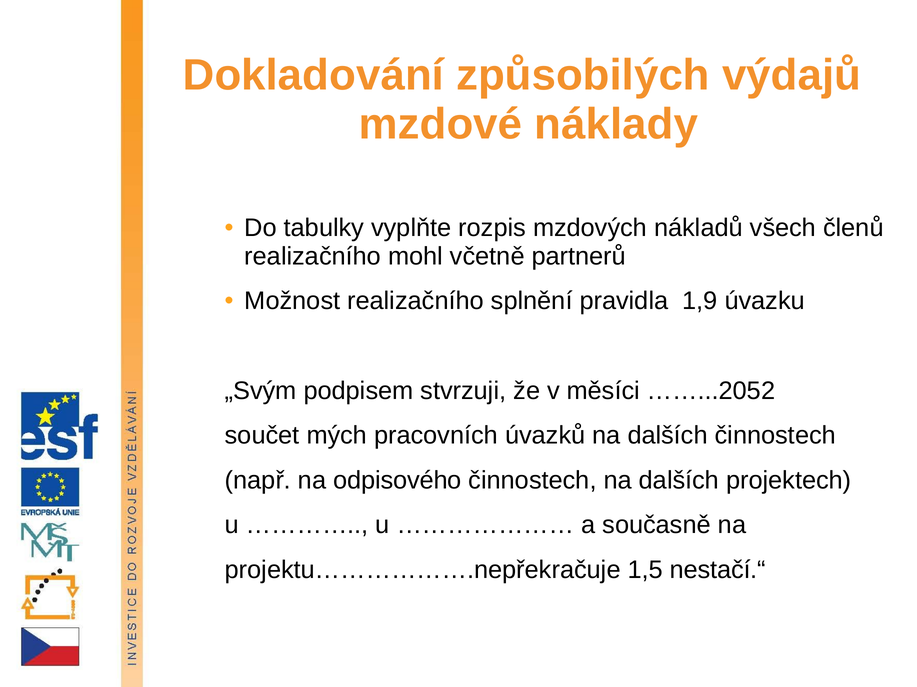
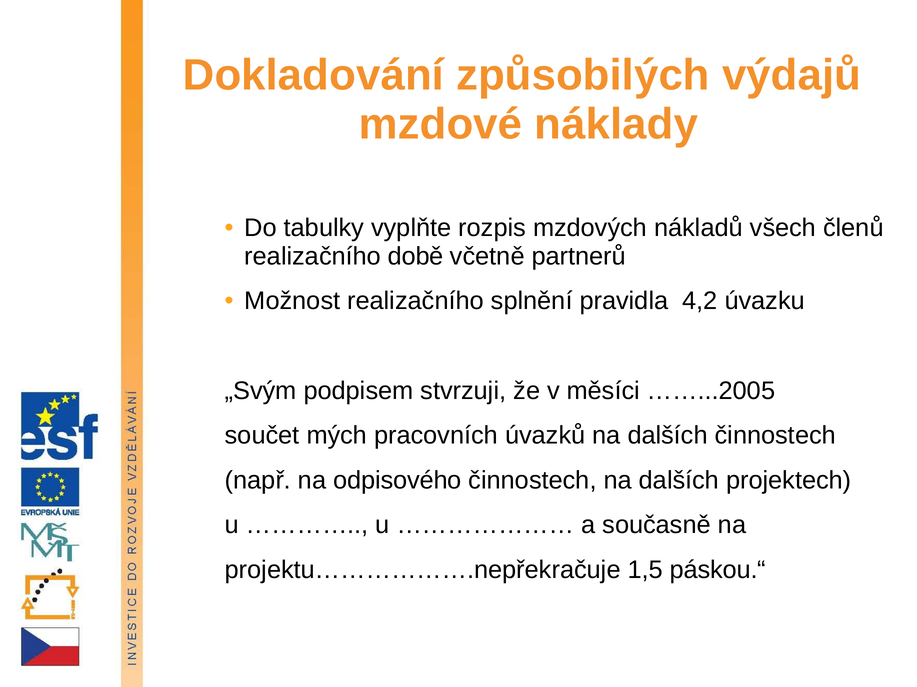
mohl: mohl -> době
1,9: 1,9 -> 4,2
……...2052: ……...2052 -> ……...2005
nestačí.“: nestačí.“ -> páskou.“
